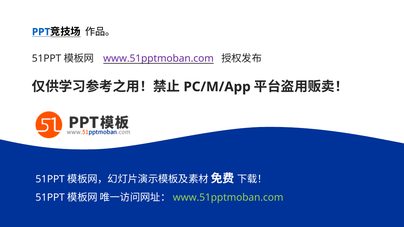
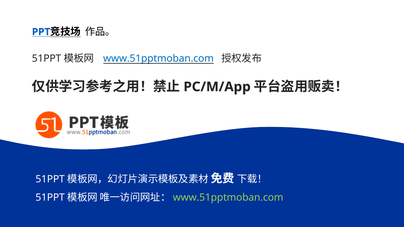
www.51pptmoban.com at (158, 59) colour: purple -> blue
